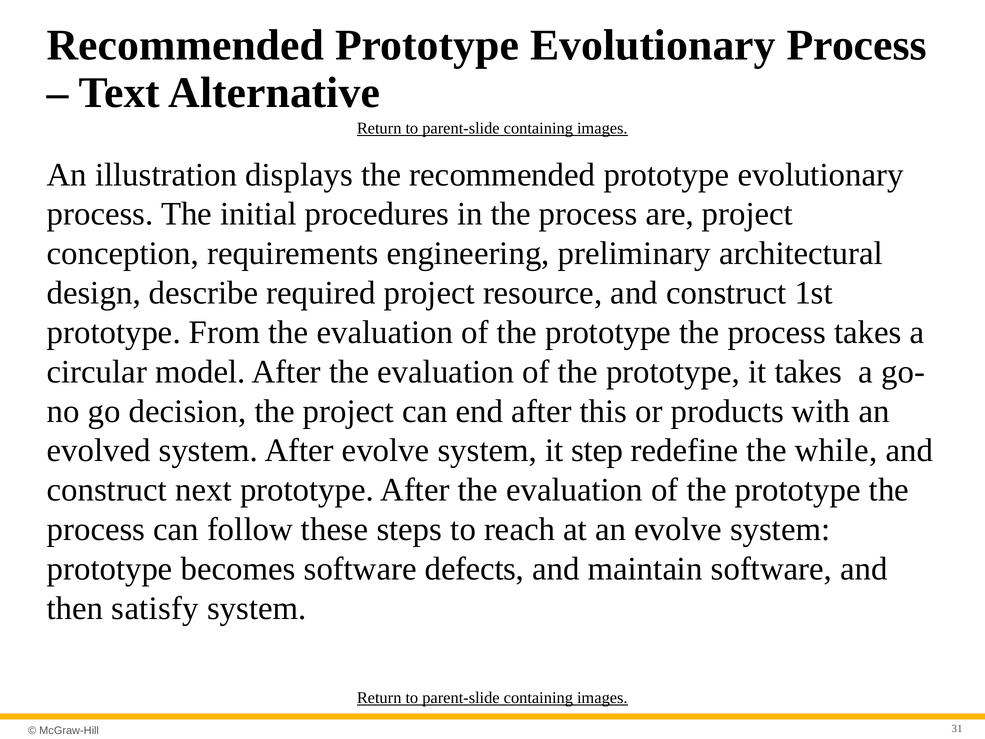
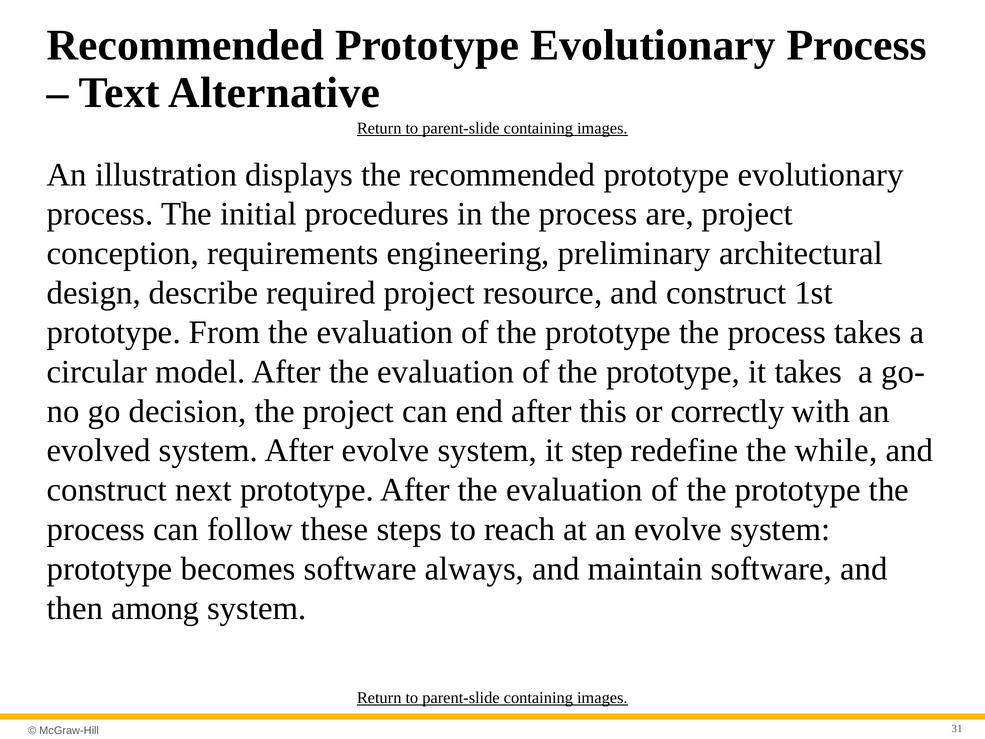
products: products -> correctly
defects: defects -> always
satisfy: satisfy -> among
